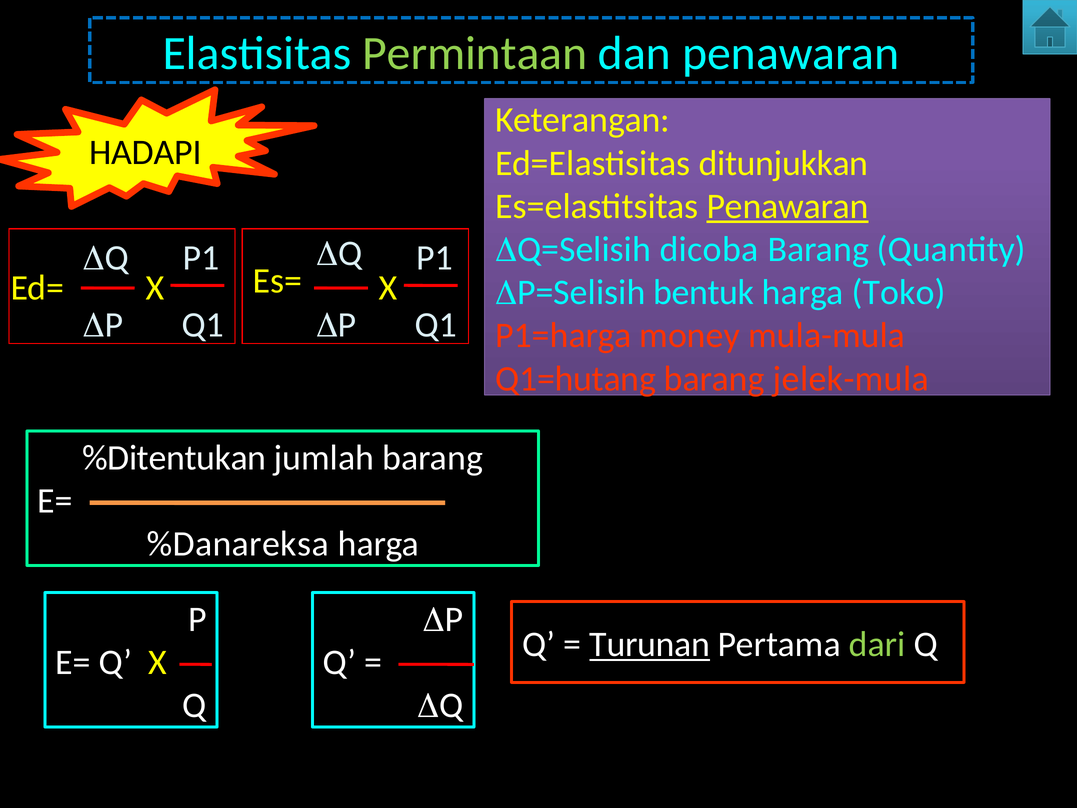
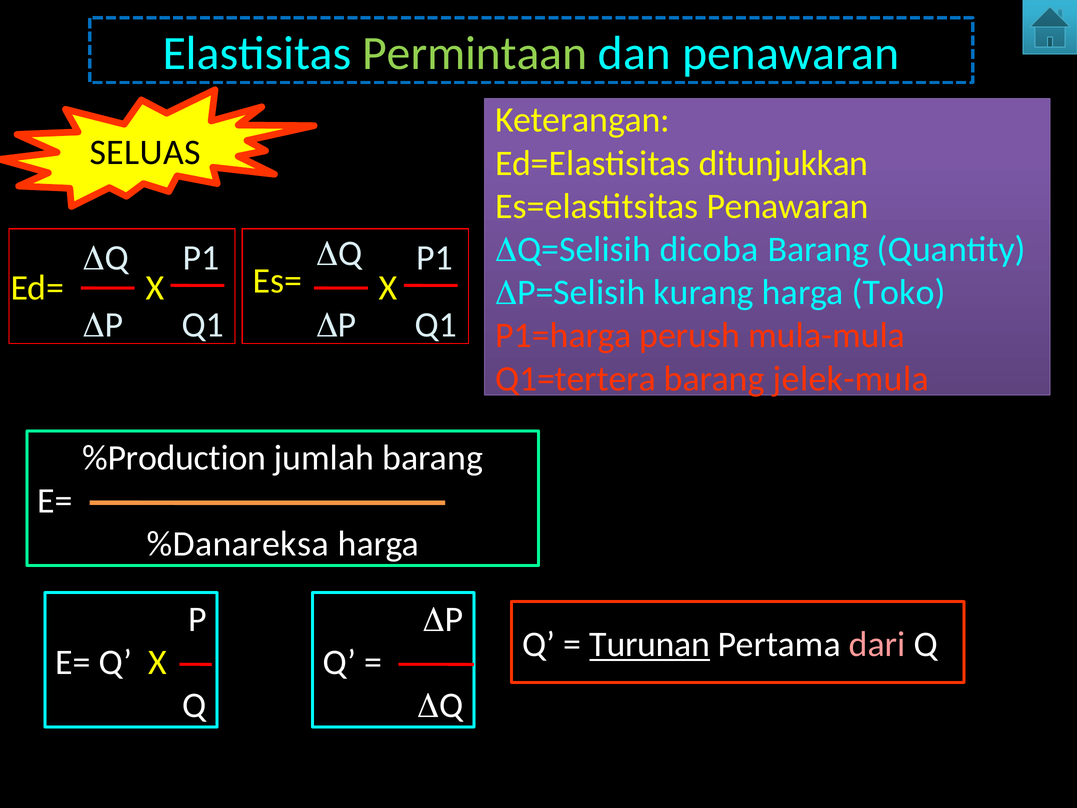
HADAPI: HADAPI -> SELUAS
Penawaran at (788, 206) underline: present -> none
bentuk: bentuk -> kurang
money: money -> perush
Q1=hutang: Q1=hutang -> Q1=tertera
%Ditentukan: %Ditentukan -> %Production
dari colour: light green -> pink
